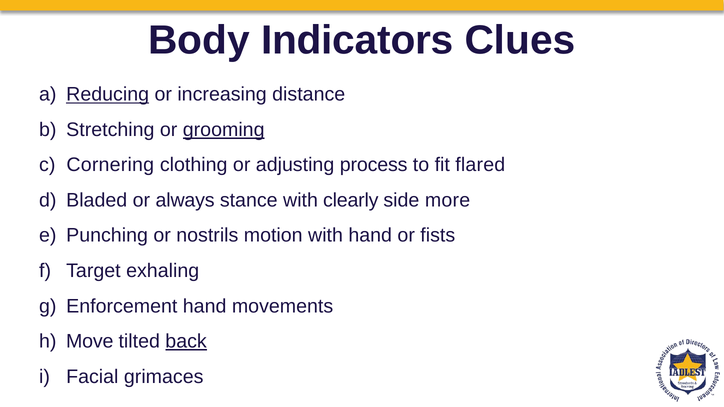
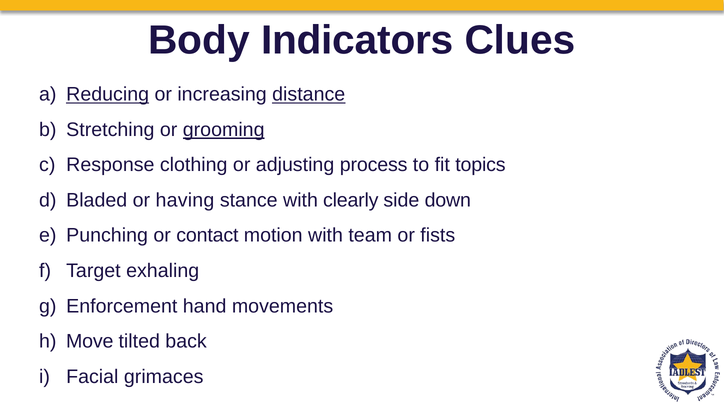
distance underline: none -> present
Cornering: Cornering -> Response
flared: flared -> topics
always: always -> having
more: more -> down
nostrils: nostrils -> contact
with hand: hand -> team
back underline: present -> none
